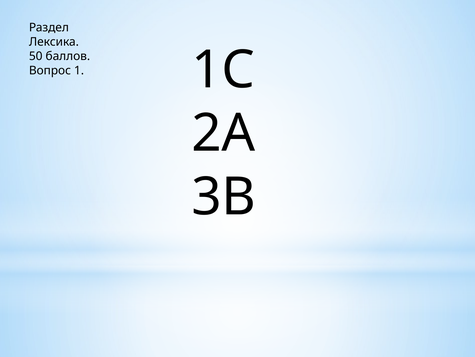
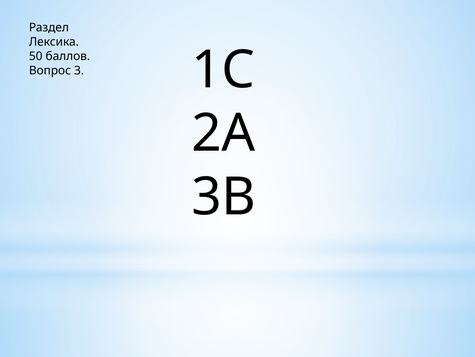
1: 1 -> 3
